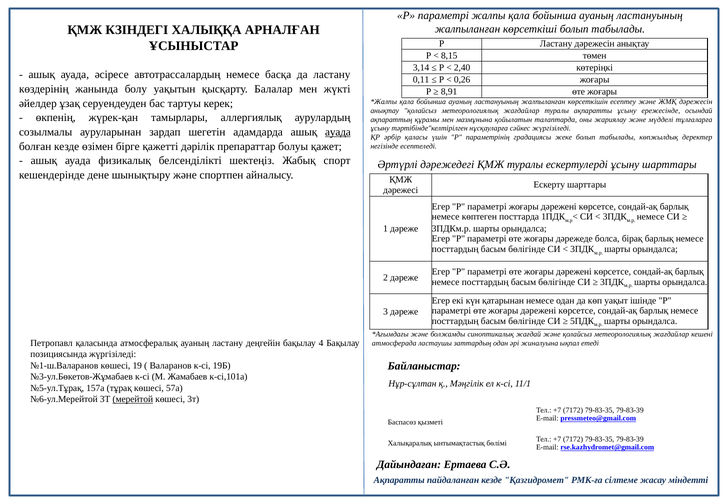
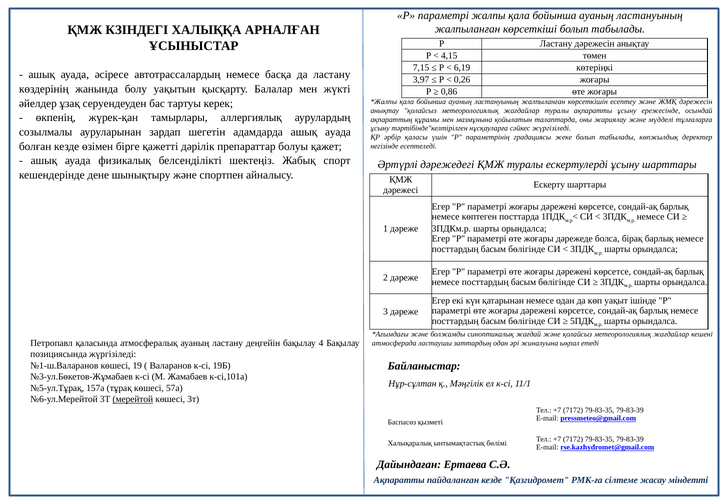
8,15: 8,15 -> 4,15
3,14: 3,14 -> 7,15
2,40: 2,40 -> 6,19
0,11: 0,11 -> 3,97
8,91: 8,91 -> 0,86
ауада at (338, 132) underline: present -> none
